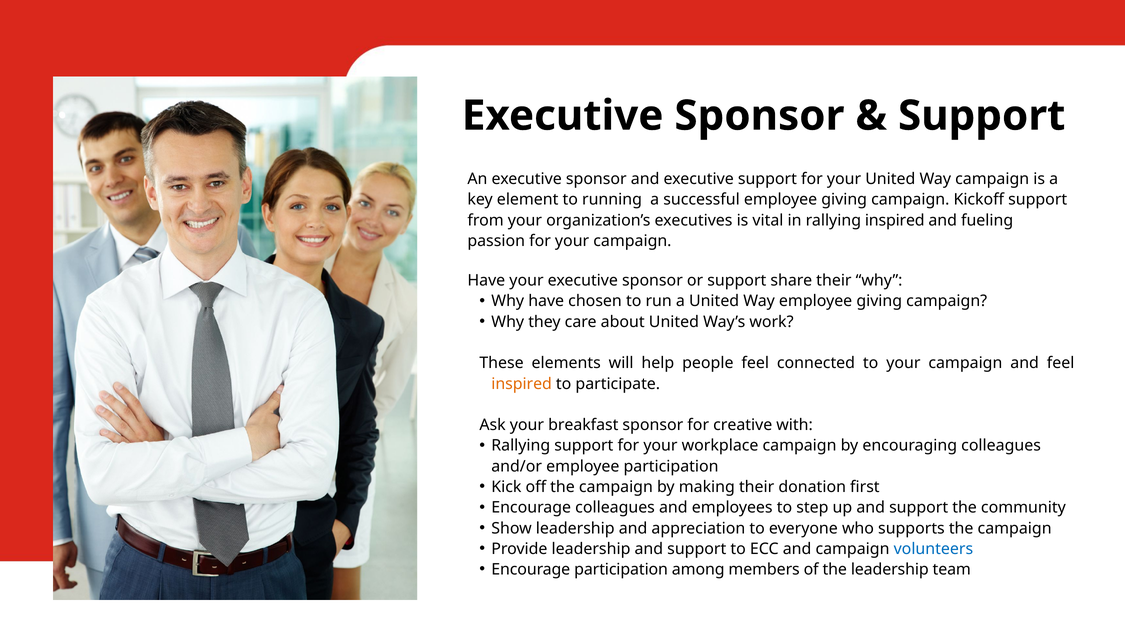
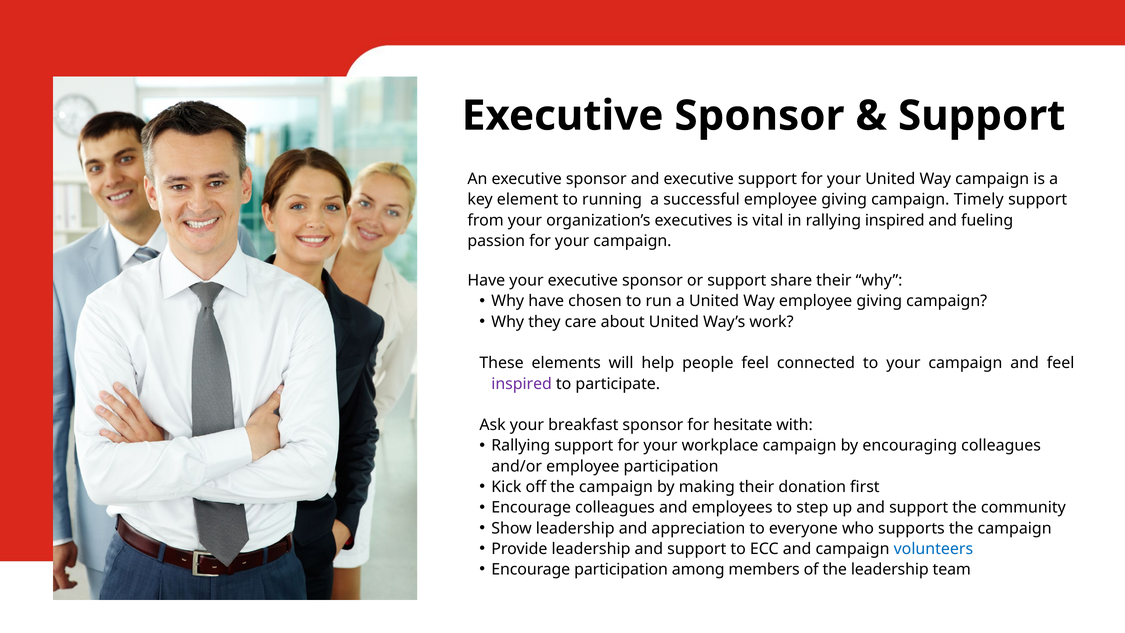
Kickoff: Kickoff -> Timely
inspired at (522, 384) colour: orange -> purple
creative: creative -> hesitate
